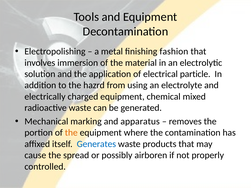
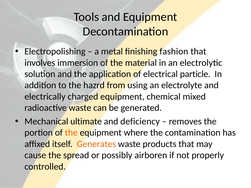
marking: marking -> ultimate
apparatus: apparatus -> deficiency
Generates colour: blue -> orange
